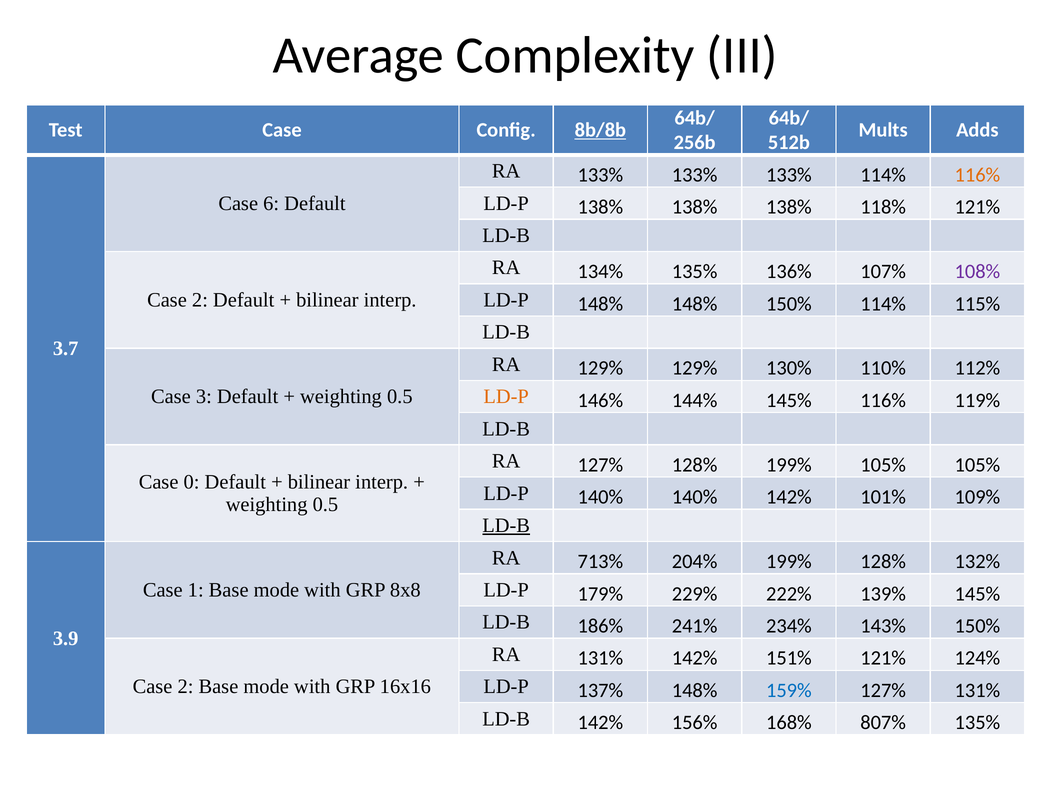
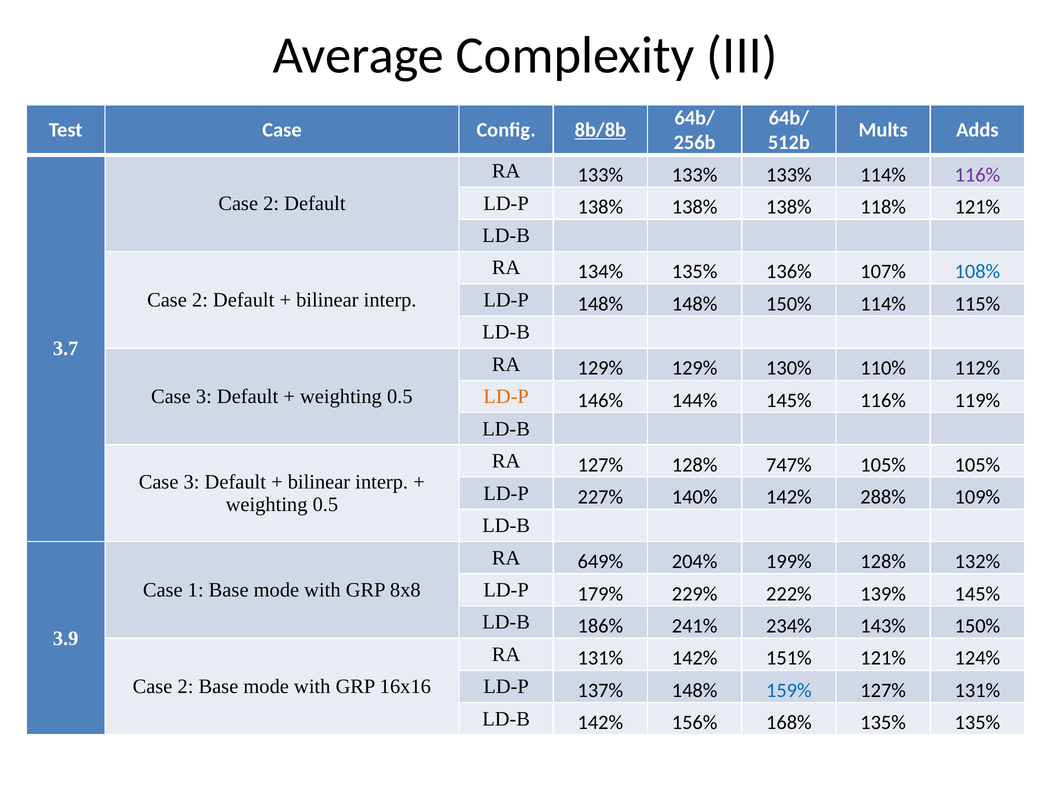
116% at (977, 175) colour: orange -> purple
6 at (271, 203): 6 -> 2
108% colour: purple -> blue
128% 199%: 199% -> 747%
0 at (192, 482): 0 -> 3
LD-P 140%: 140% -> 227%
101%: 101% -> 288%
LD-B at (506, 526) underline: present -> none
713%: 713% -> 649%
168% 807%: 807% -> 135%
